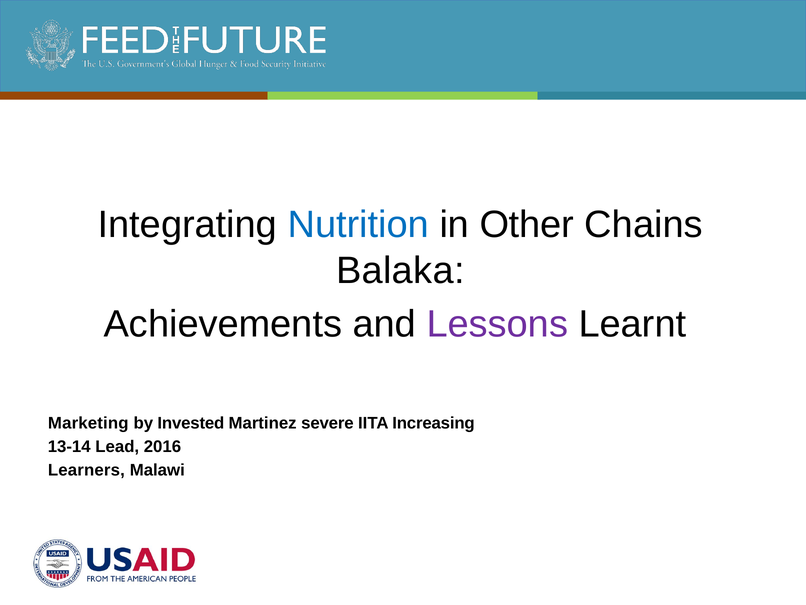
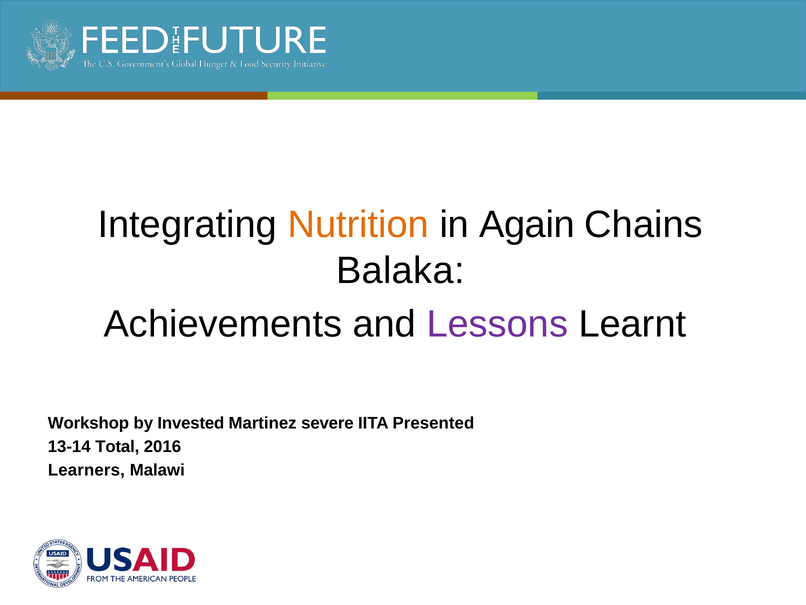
Nutrition colour: blue -> orange
Other: Other -> Again
Marketing: Marketing -> Workshop
Increasing: Increasing -> Presented
Lead: Lead -> Total
